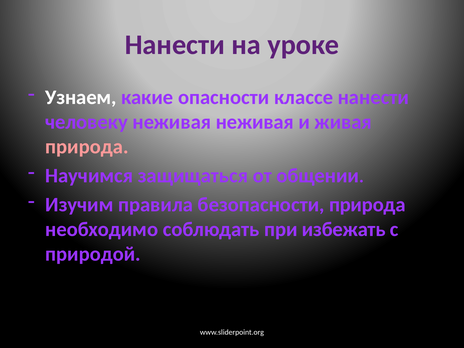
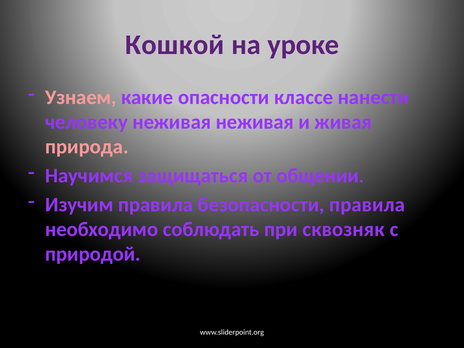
Нанести at (175, 45): Нанести -> Кошкой
Узнаем colour: white -> pink
безопасности природа: природа -> правила
избежать: избежать -> сквозняк
